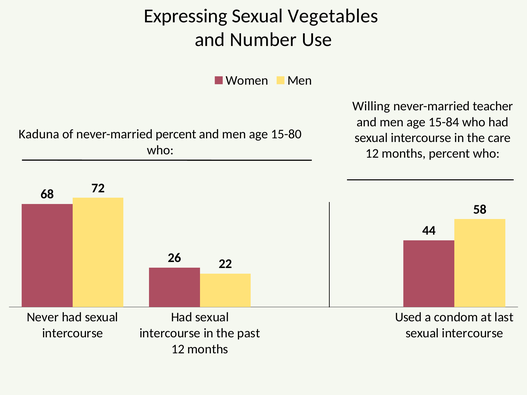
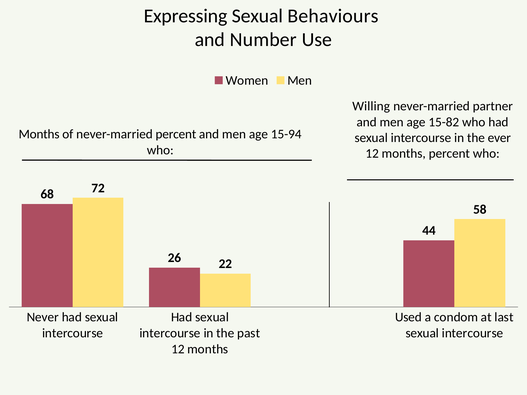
Vegetables: Vegetables -> Behaviours
teacher: teacher -> partner
15-84: 15-84 -> 15-82
Kaduna at (39, 134): Kaduna -> Months
15-80: 15-80 -> 15-94
care: care -> ever
